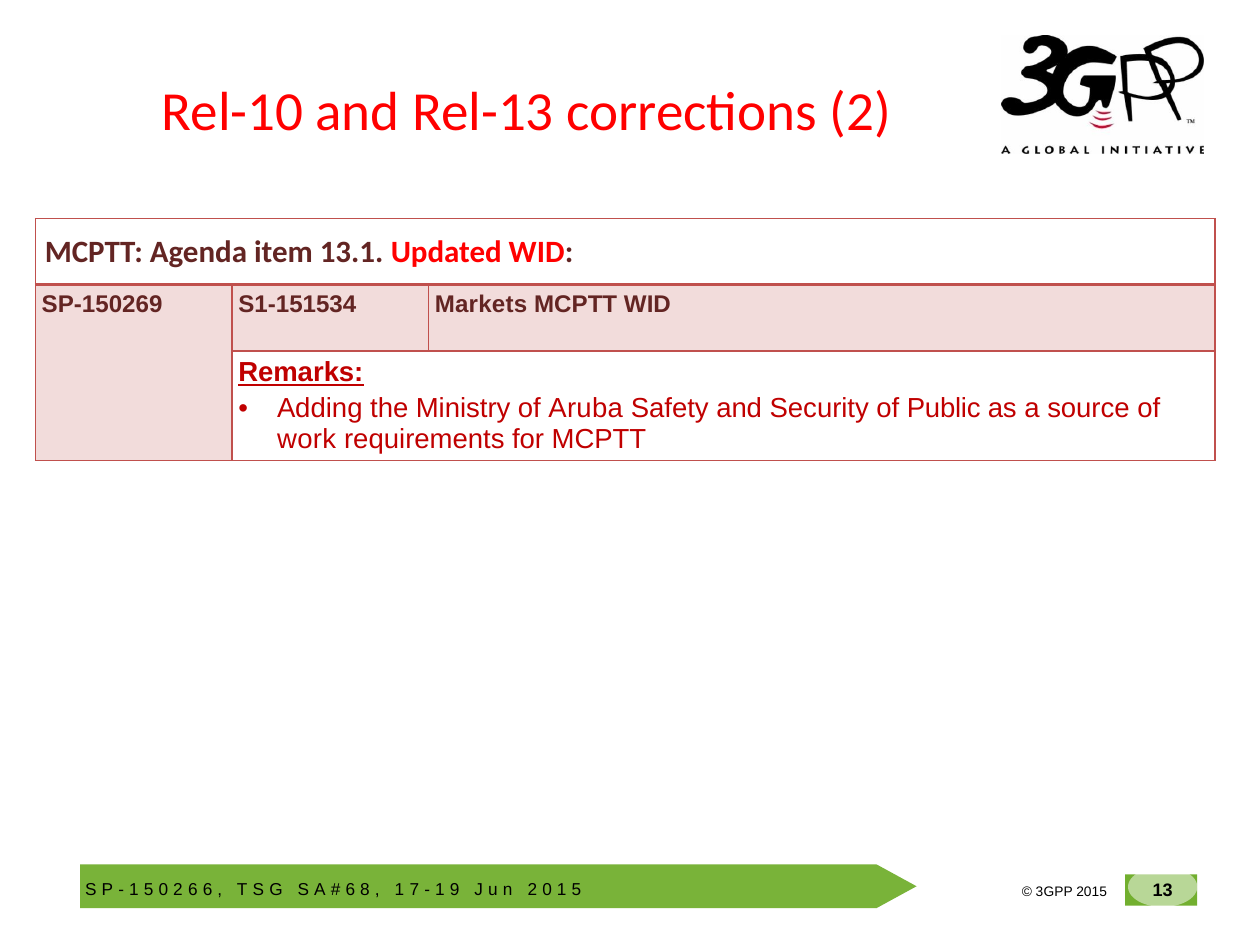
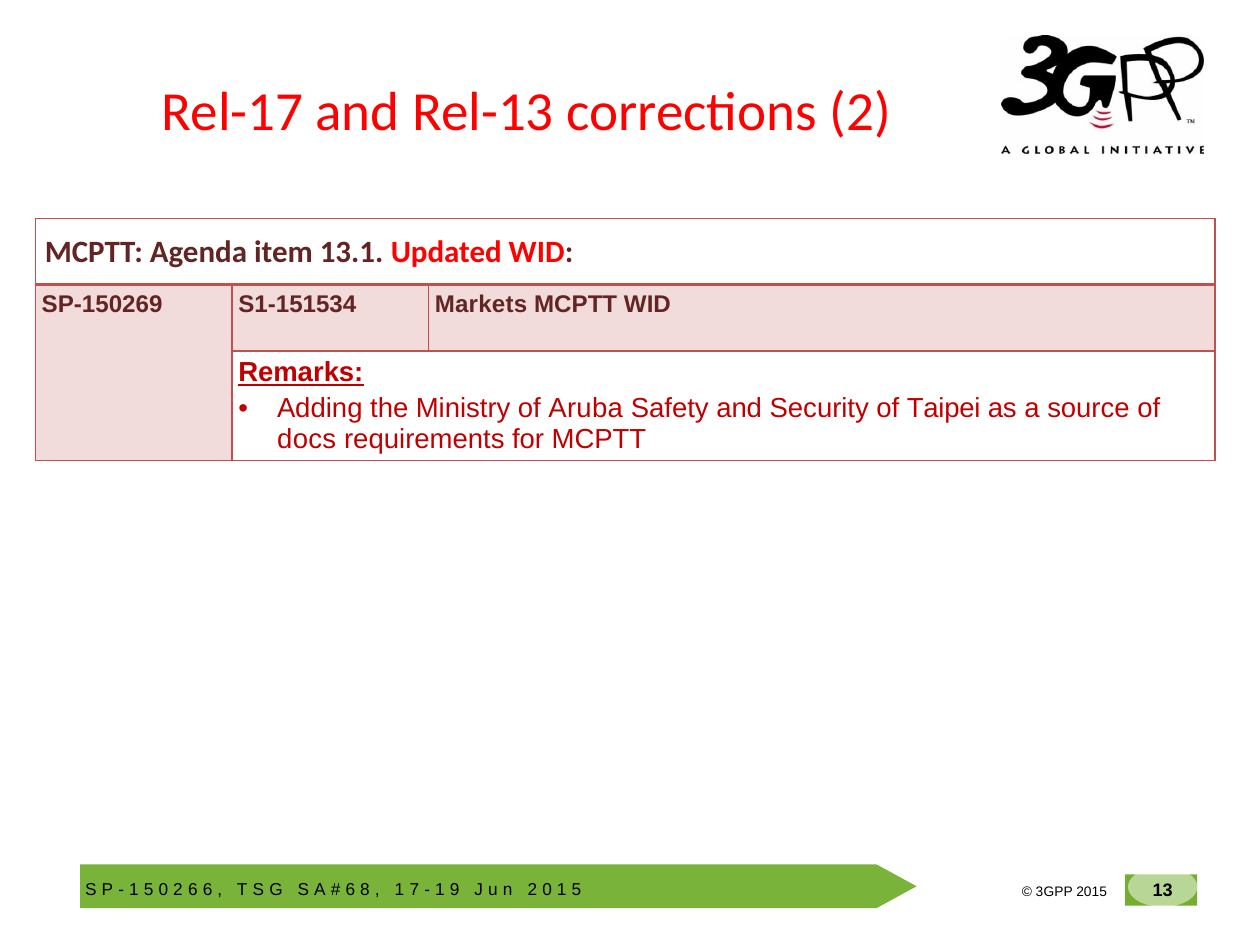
Rel-10: Rel-10 -> Rel-17
Public: Public -> Taipei
work: work -> docs
